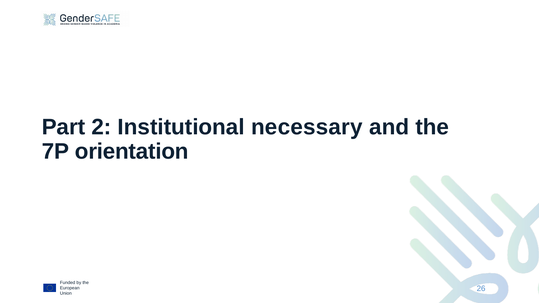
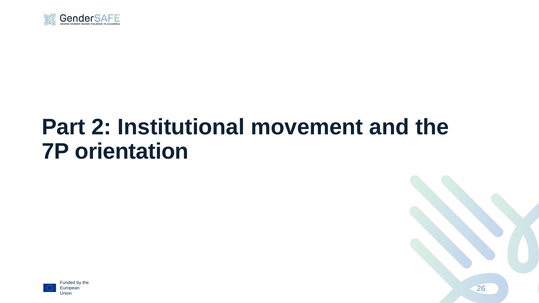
necessary: necessary -> movement
